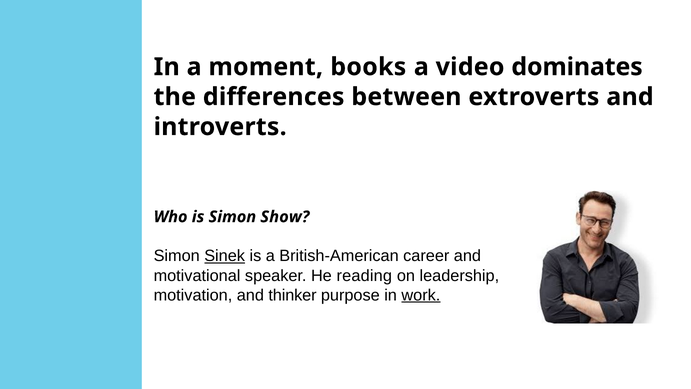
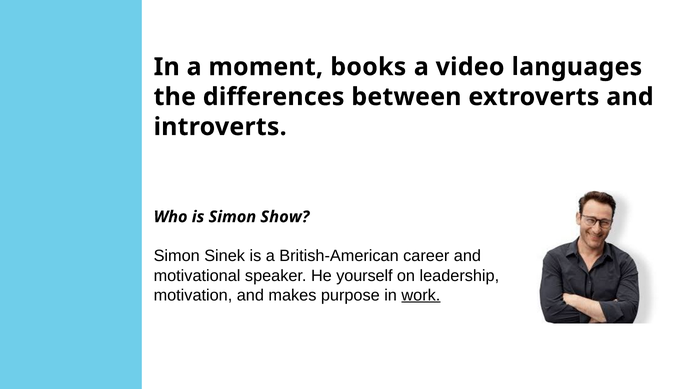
dominates: dominates -> languages
Sinek underline: present -> none
reading: reading -> yourself
thinker: thinker -> makes
